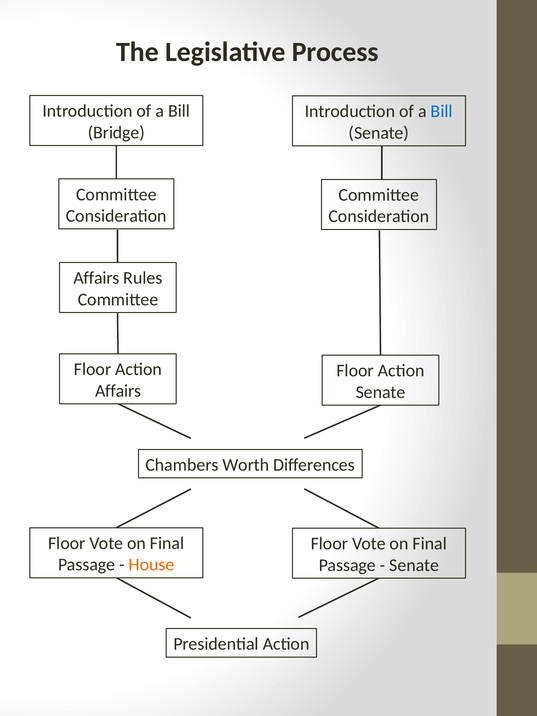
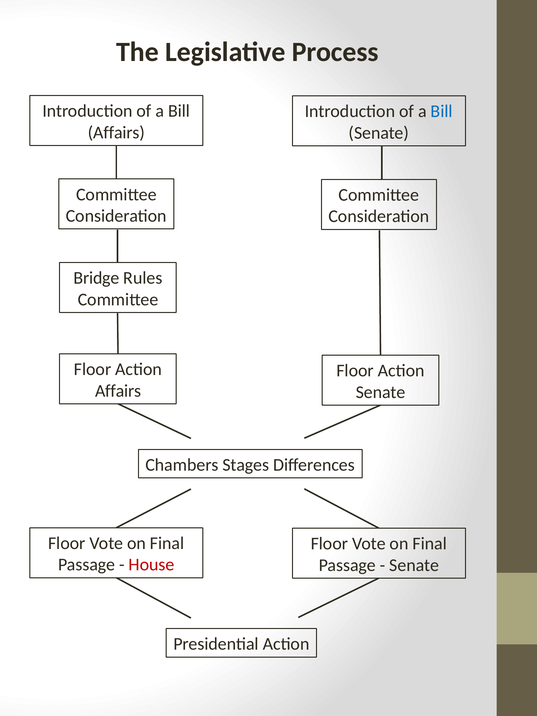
Bridge at (116, 132): Bridge -> Affairs
Affairs at (96, 278): Affairs -> Bridge
Worth: Worth -> Stages
House colour: orange -> red
